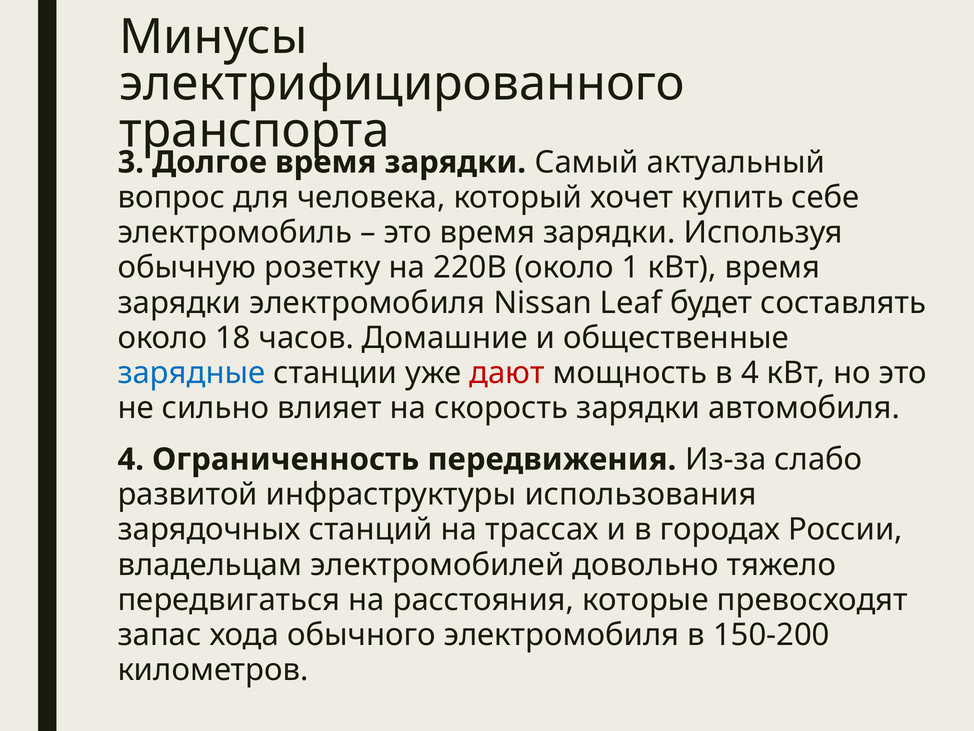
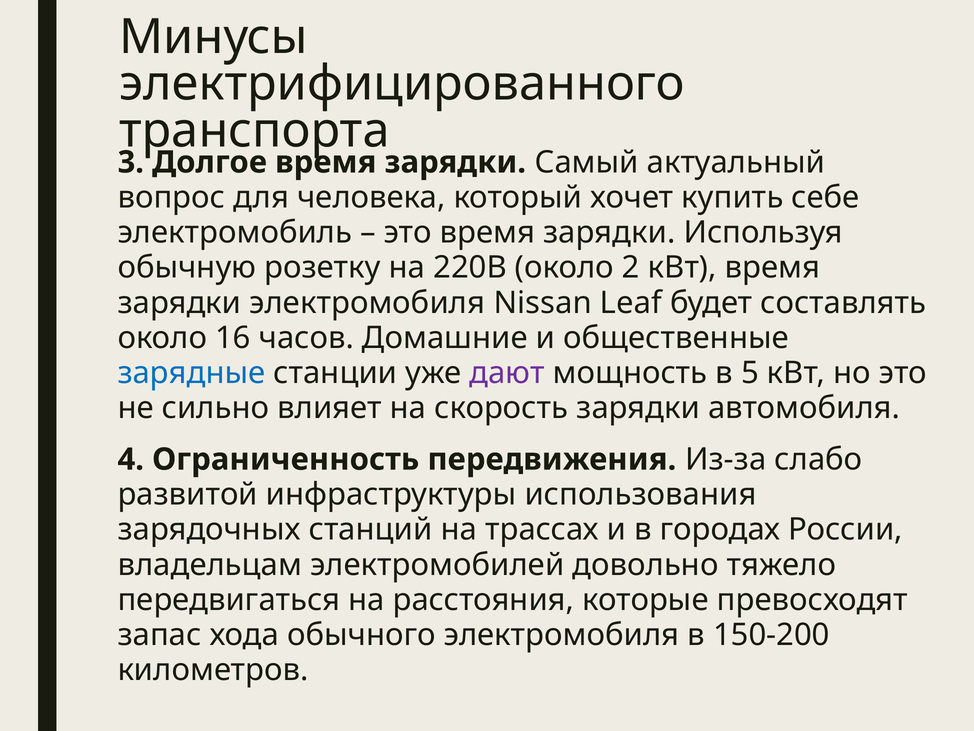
1: 1 -> 2
18: 18 -> 16
дают colour: red -> purple
в 4: 4 -> 5
